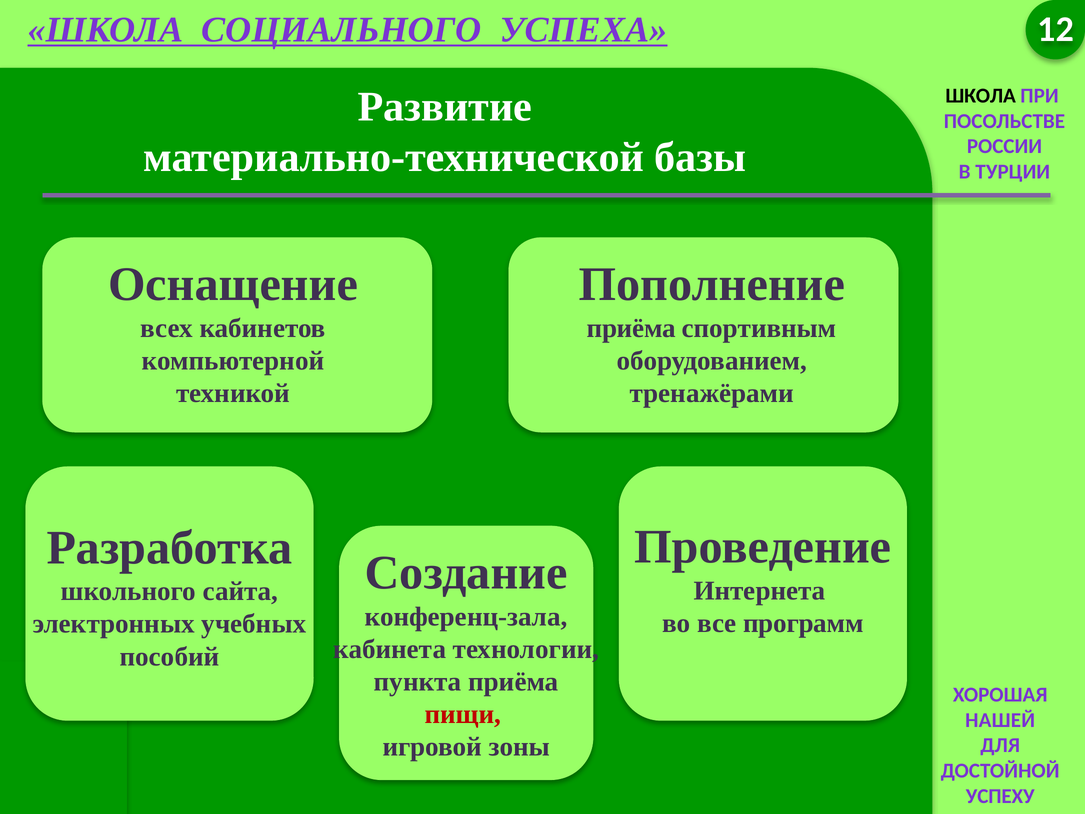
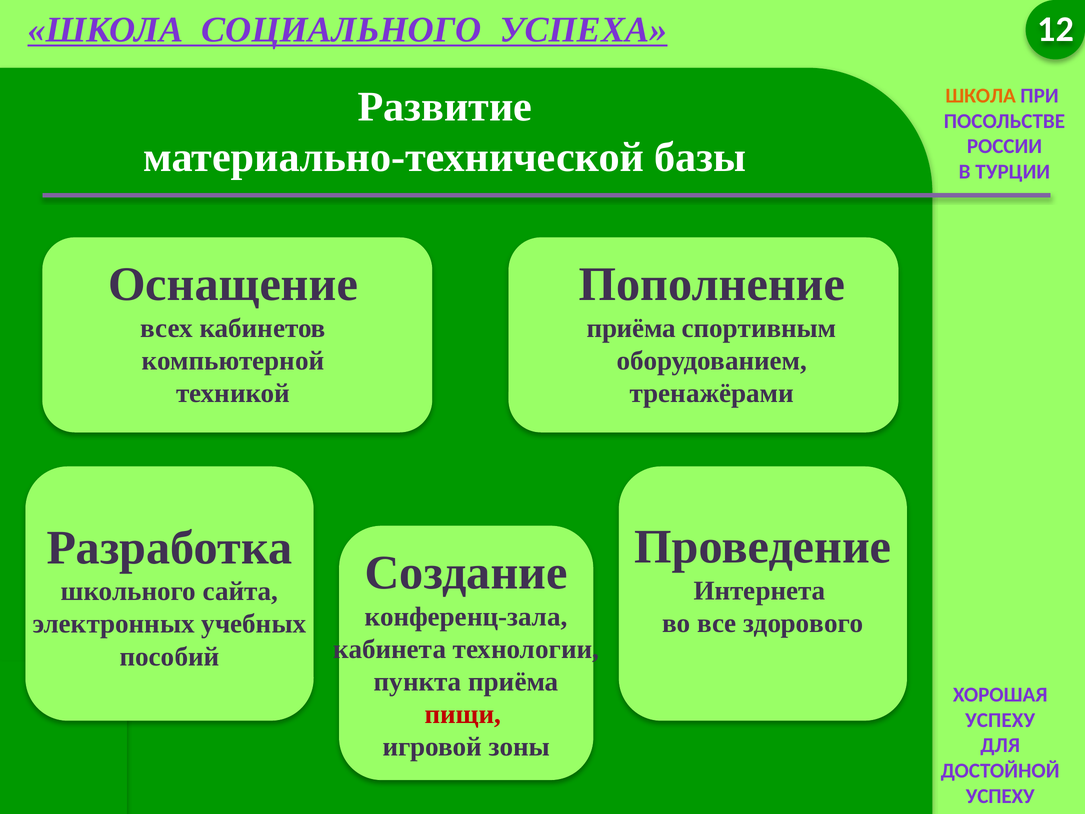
ШКОЛА at (981, 96) colour: black -> orange
программ: программ -> здорового
НАШЕЙ at (1000, 720): НАШЕЙ -> УСПЕХУ
